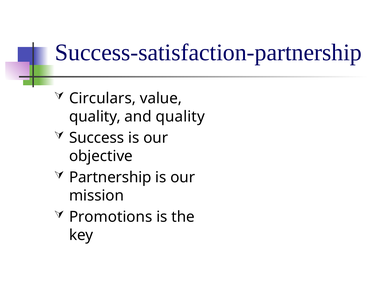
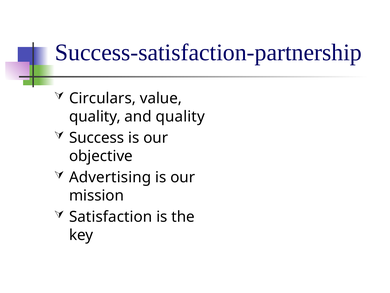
Partnership: Partnership -> Advertising
Promotions: Promotions -> Satisfaction
